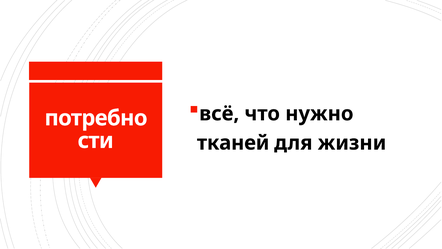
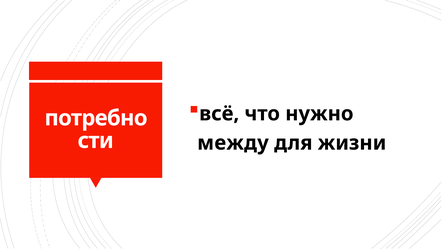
тканей: тканей -> между
